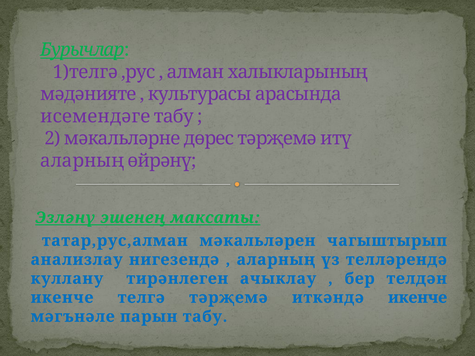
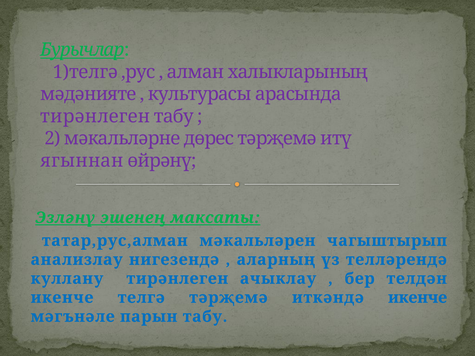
исемендәге at (95, 116): исемендәге -> тирәнлеген
аларның at (82, 161): аларның -> ягыннан
